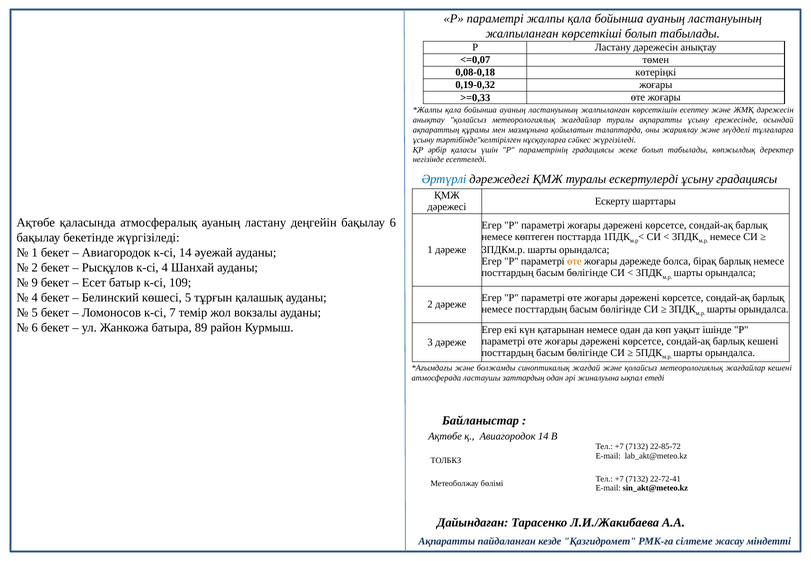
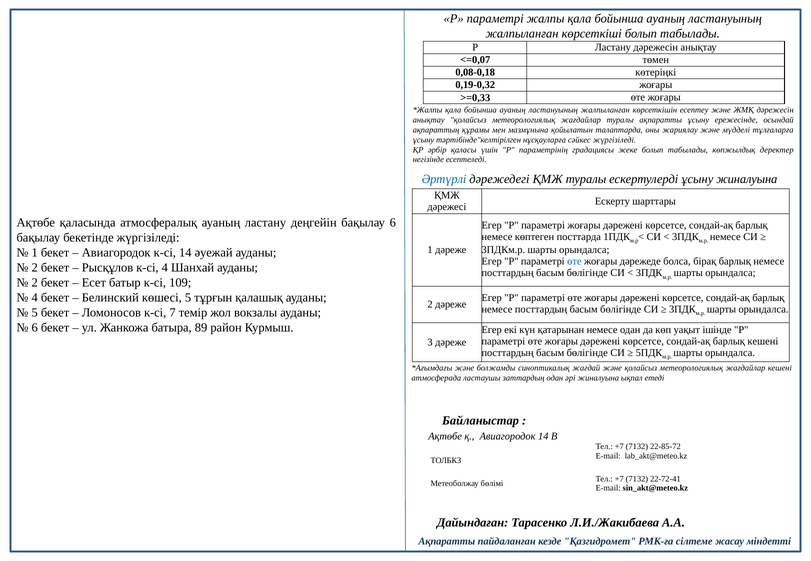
ұсыну градациясы: градациясы -> жиналуына
өте at (574, 262) colour: orange -> blue
9 at (35, 283): 9 -> 2
